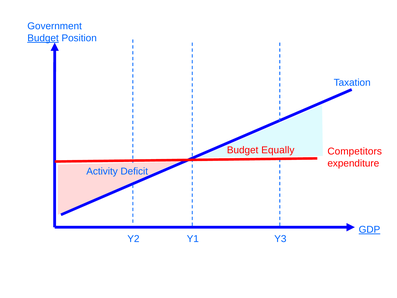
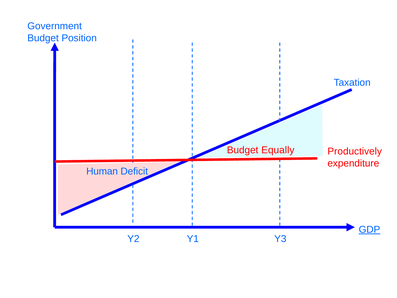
Budget at (43, 38) underline: present -> none
Competitors: Competitors -> Productively
Activity: Activity -> Human
